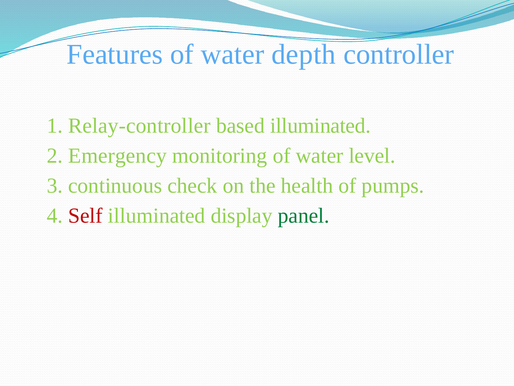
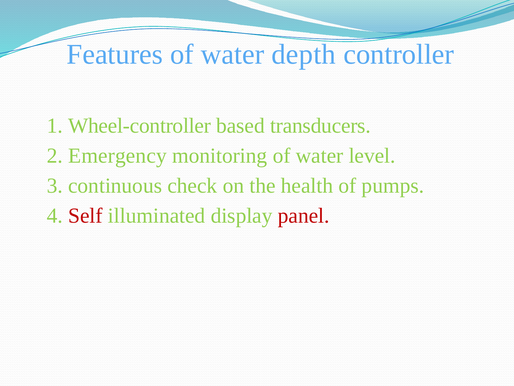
Relay-controller: Relay-controller -> Wheel-controller
based illuminated: illuminated -> transducers
panel colour: green -> red
